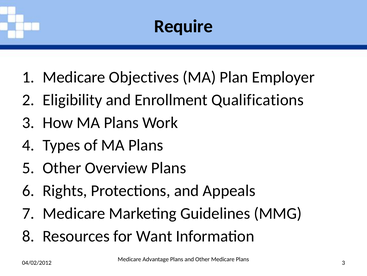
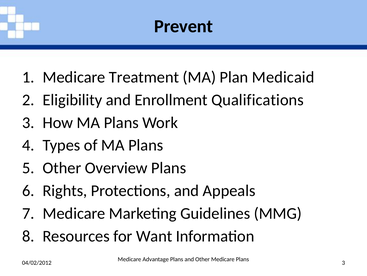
Require: Require -> Prevent
Objectives: Objectives -> Treatment
Employer: Employer -> Medicaid
